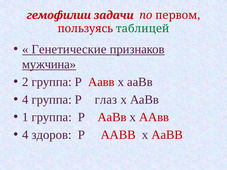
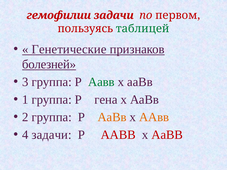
мужчина: мужчина -> болезней
2: 2 -> 3
Аавв at (101, 82) colour: red -> green
4 at (25, 100): 4 -> 1
глаз: глаз -> гена
1: 1 -> 2
АаВв at (112, 117) colour: red -> orange
ААвв at (154, 117) colour: red -> orange
4 здоров: здоров -> задачи
